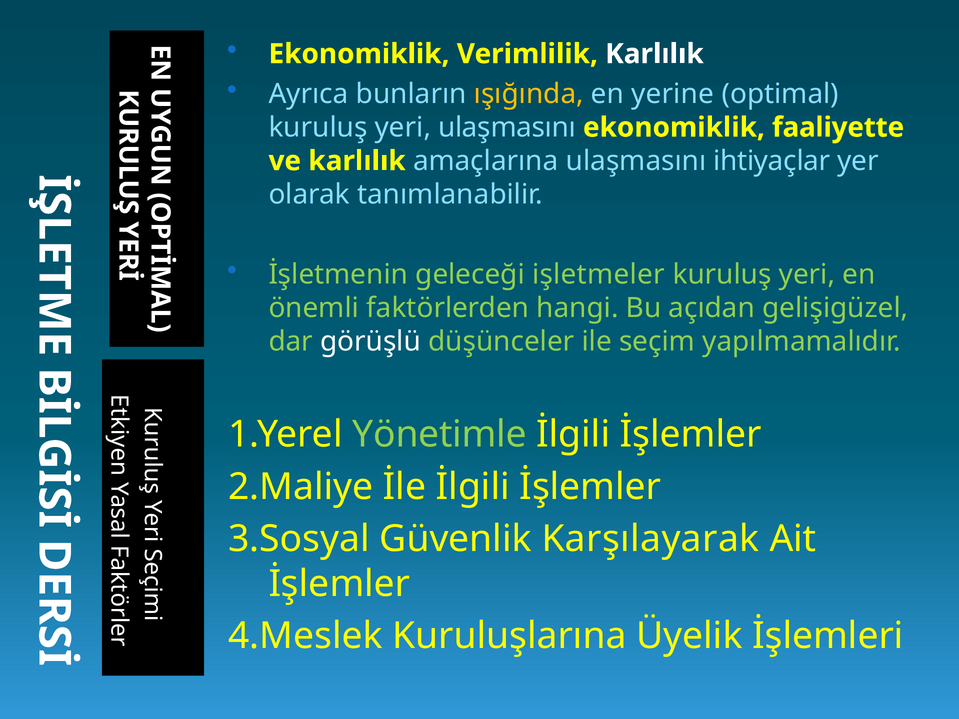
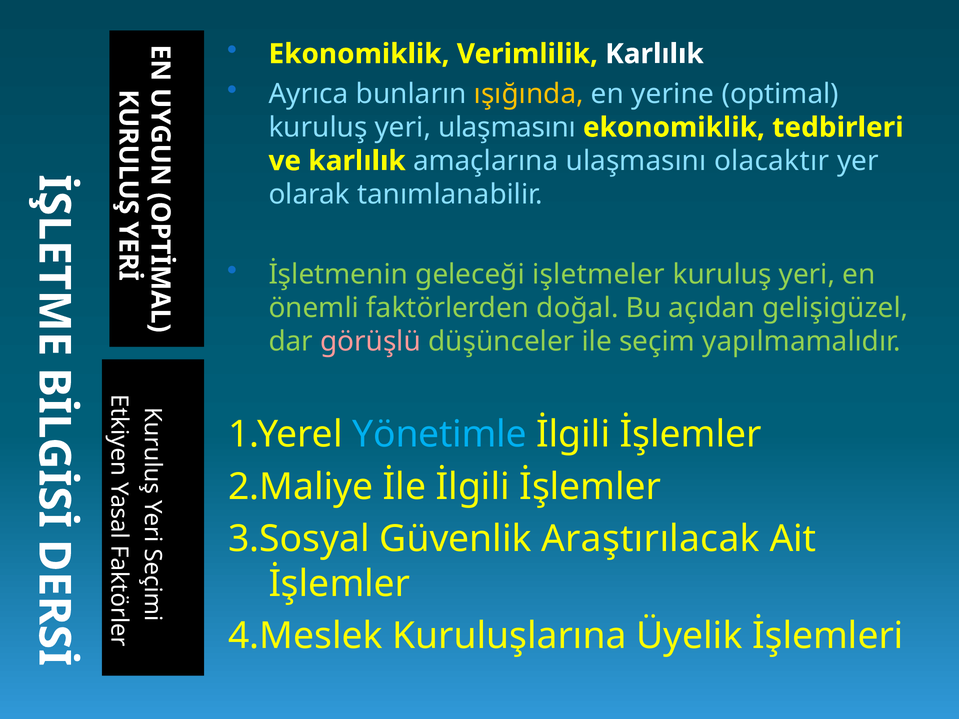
faaliyette: faaliyette -> tedbirleri
ihtiyaçlar: ihtiyaçlar -> olacaktır
hangi: hangi -> doğal
görüşlü colour: white -> pink
Yönetimle colour: light green -> light blue
Karşılayarak: Karşılayarak -> Araştırılacak
